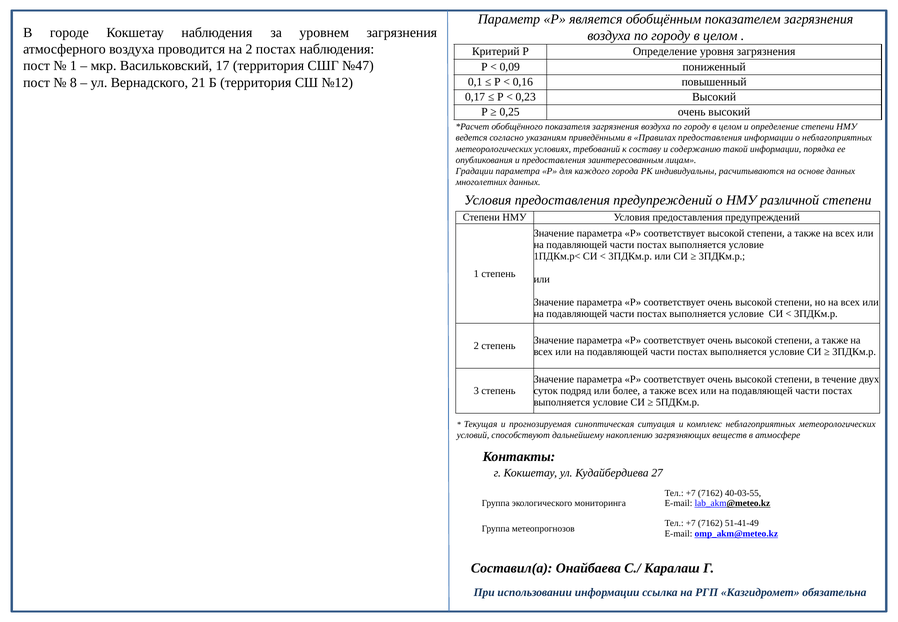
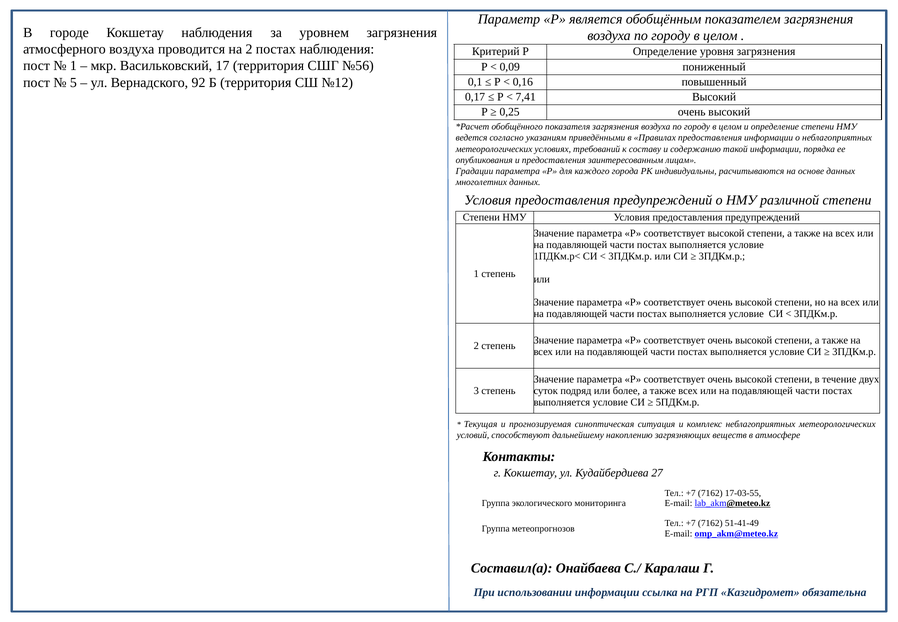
№47: №47 -> №56
8: 8 -> 5
21: 21 -> 92
0,23: 0,23 -> 7,41
40-03-55: 40-03-55 -> 17-03-55
